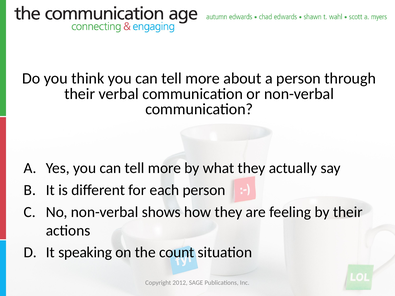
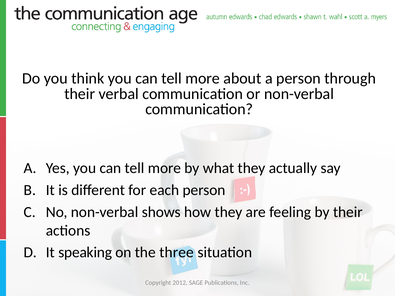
count: count -> three
